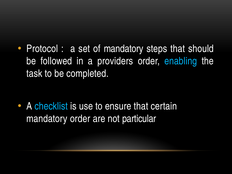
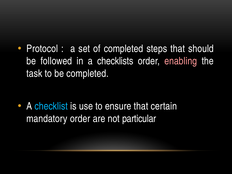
of mandatory: mandatory -> completed
providers: providers -> checklists
enabling colour: light blue -> pink
